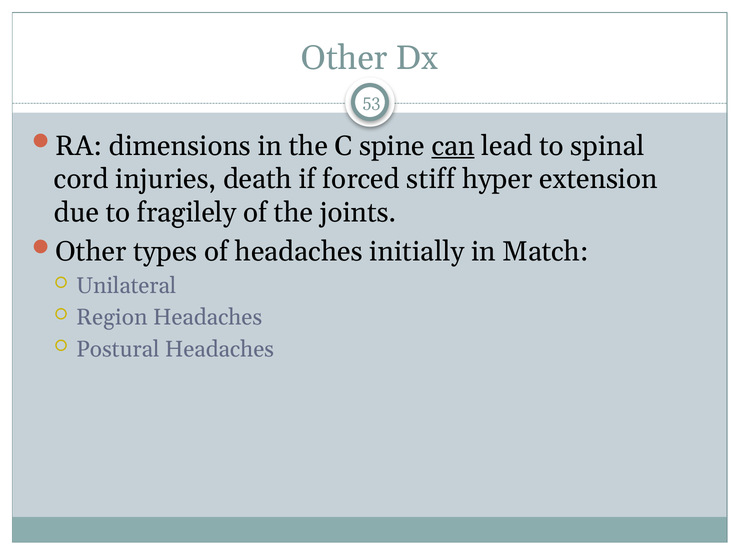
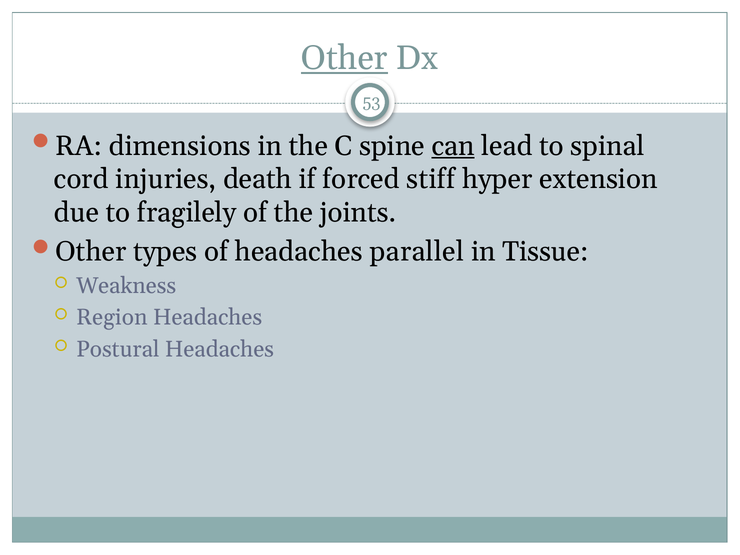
Other at (344, 58) underline: none -> present
initially: initially -> parallel
Match: Match -> Tissue
Unilateral: Unilateral -> Weakness
